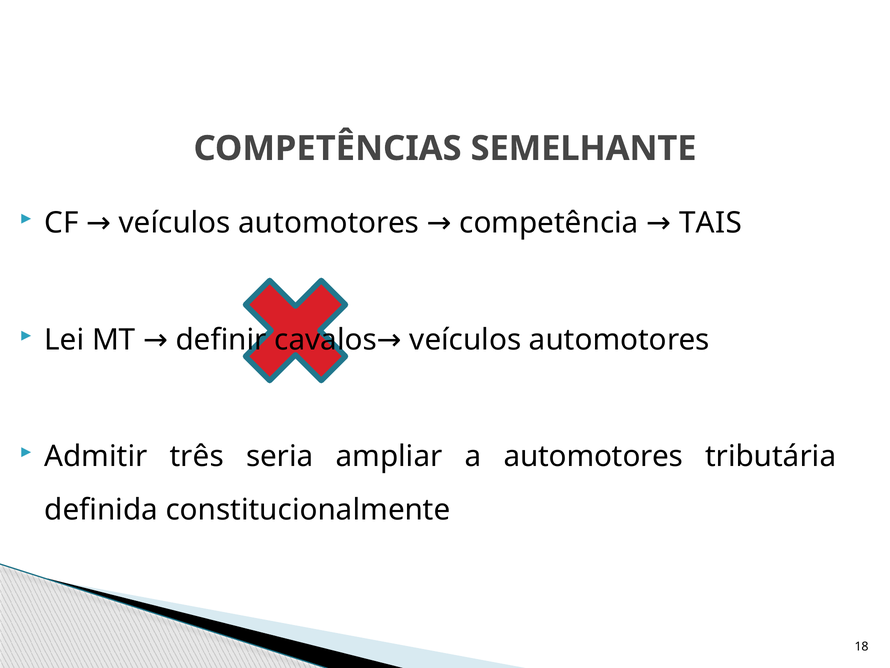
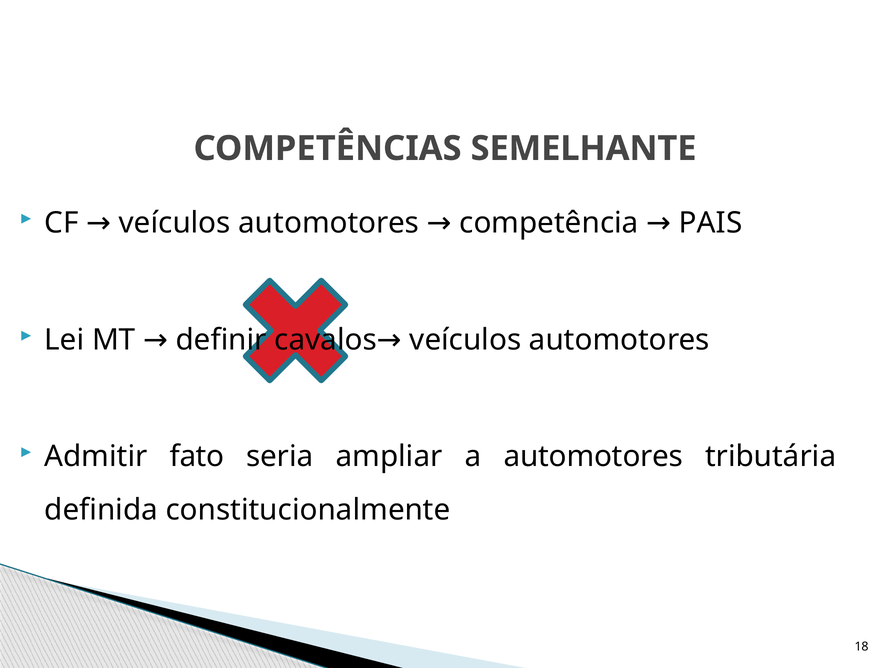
TAIS: TAIS -> PAIS
três: três -> fato
